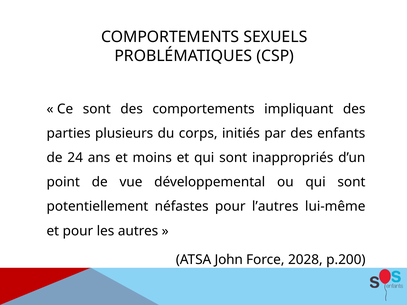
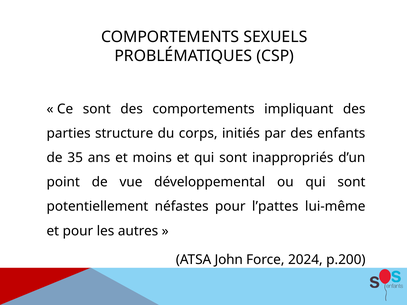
plusieurs: plusieurs -> structure
24: 24 -> 35
l’autres: l’autres -> l’pattes
2028: 2028 -> 2024
